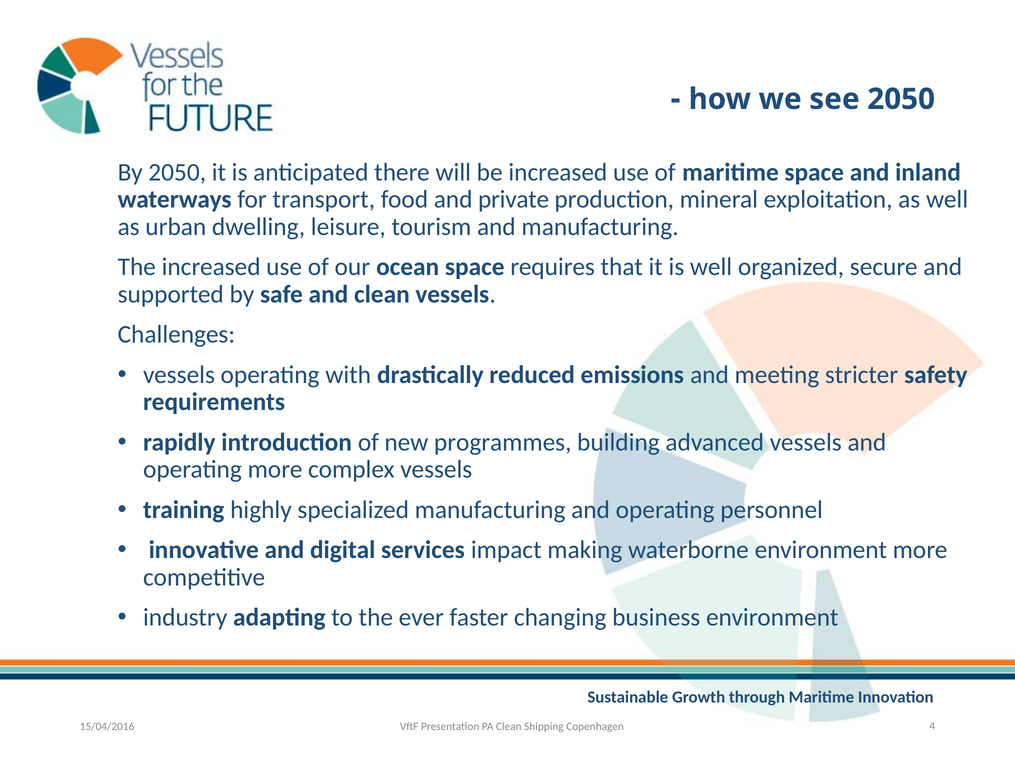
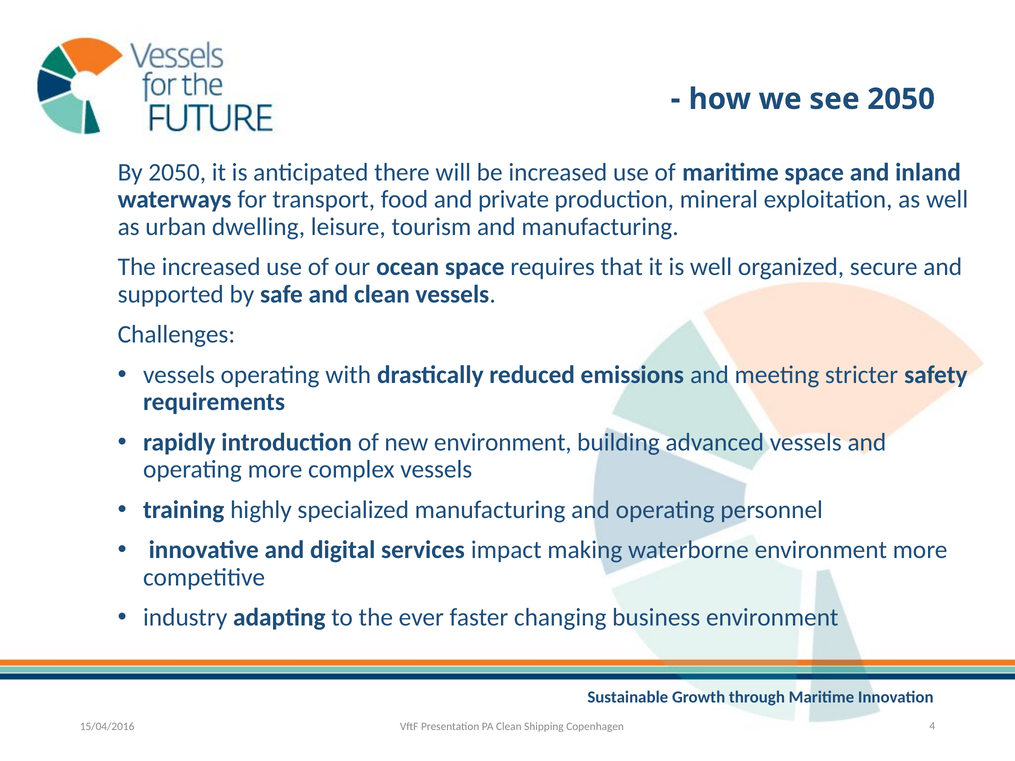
new programmes: programmes -> environment
